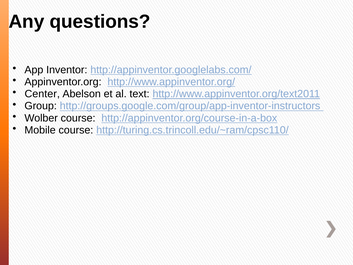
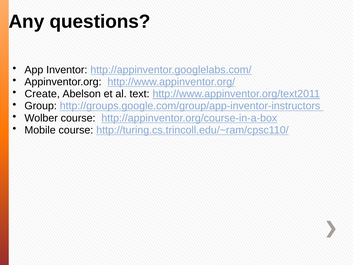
Center: Center -> Create
